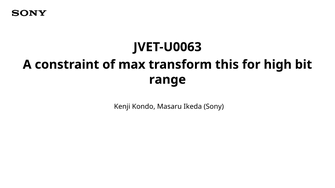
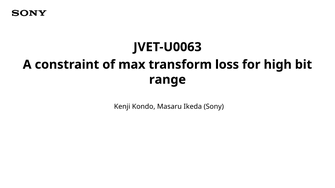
this: this -> loss
